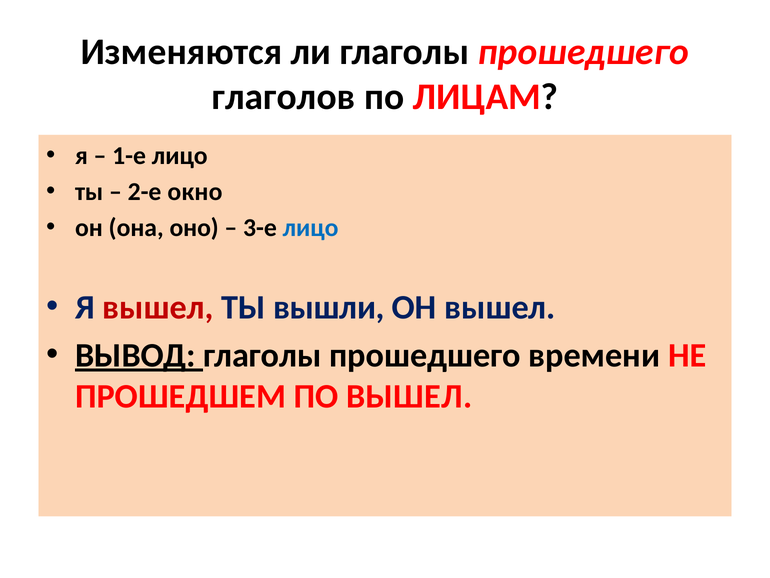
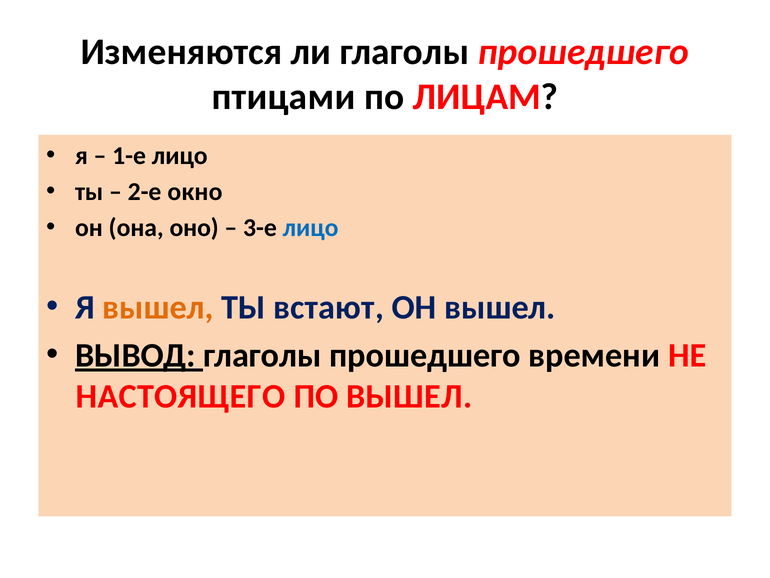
глаголов: глаголов -> птицами
вышел at (158, 307) colour: red -> orange
вышли: вышли -> встают
ПРОШЕДШЕМ: ПРОШЕДШЕМ -> НАСТОЯЩЕГО
